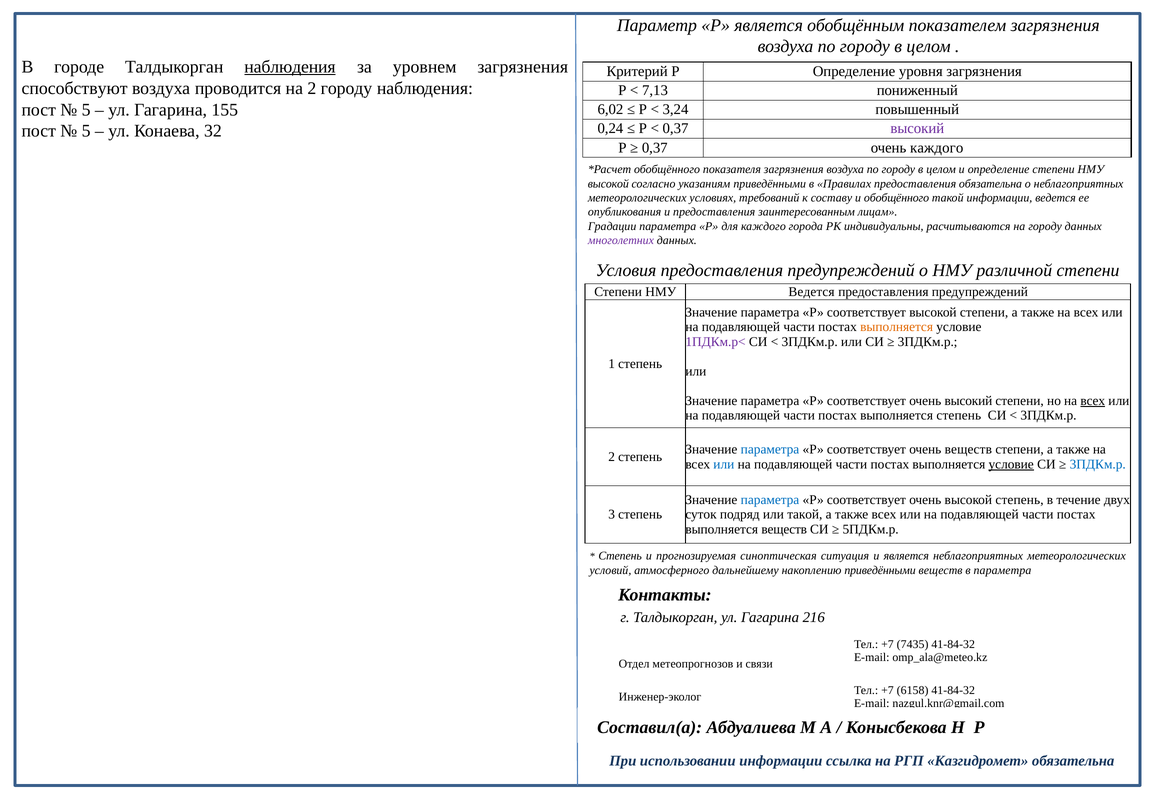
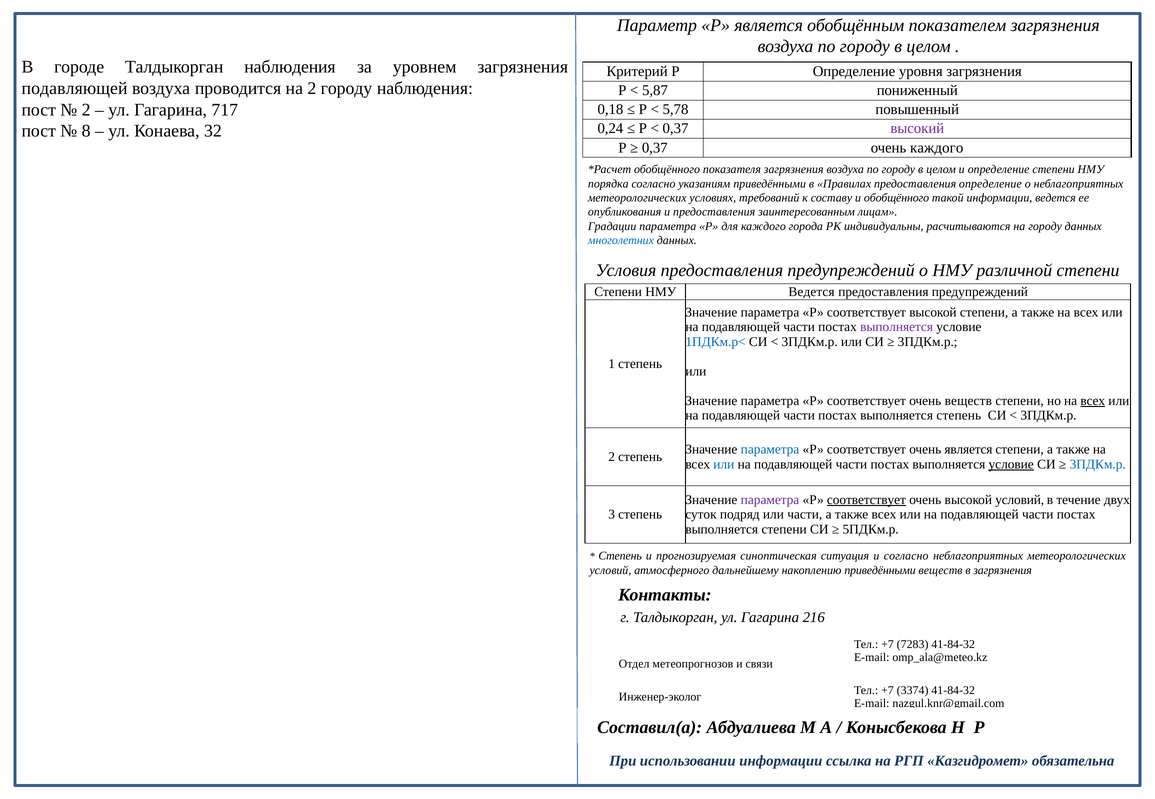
наблюдения at (290, 67) underline: present -> none
способствуют at (75, 88): способствуют -> подавляющей
7,13: 7,13 -> 5,87
5 at (86, 110): 5 -> 2
155: 155 -> 717
6,02: 6,02 -> 0,18
3,24: 3,24 -> 5,78
5 at (86, 131): 5 -> 8
высокой at (608, 184): высокой -> порядка
предоставления обязательна: обязательна -> определение
многолетних colour: purple -> blue
выполняется at (897, 327) colour: orange -> purple
1ПДКм.р< colour: purple -> blue
очень высокий: высокий -> веществ
очень веществ: веществ -> является
параметра at (770, 500) colour: blue -> purple
соответствует at (866, 500) underline: none -> present
высокой степень: степень -> условий
или такой: такой -> части
выполняется веществ: веществ -> степени
и является: является -> согласно
в параметра: параметра -> загрязнения
7435: 7435 -> 7283
6158: 6158 -> 3374
